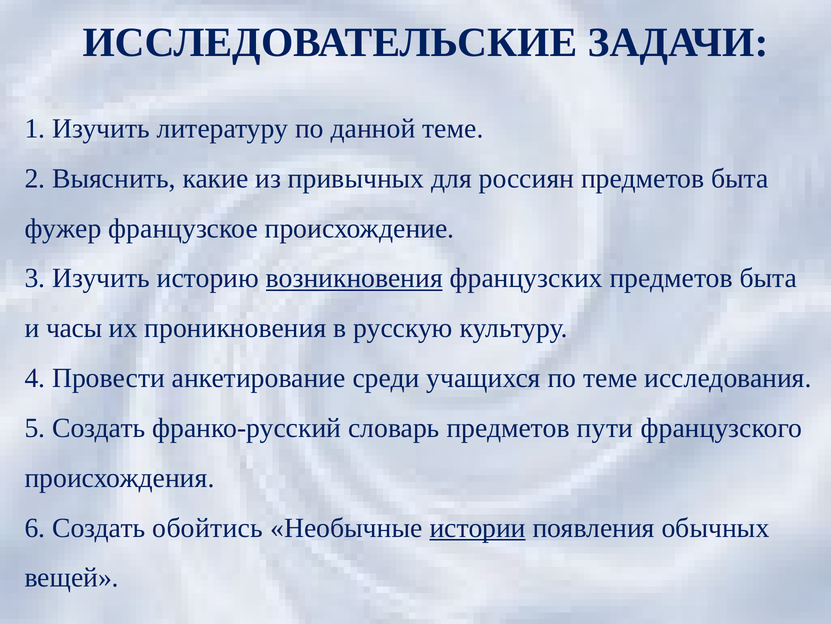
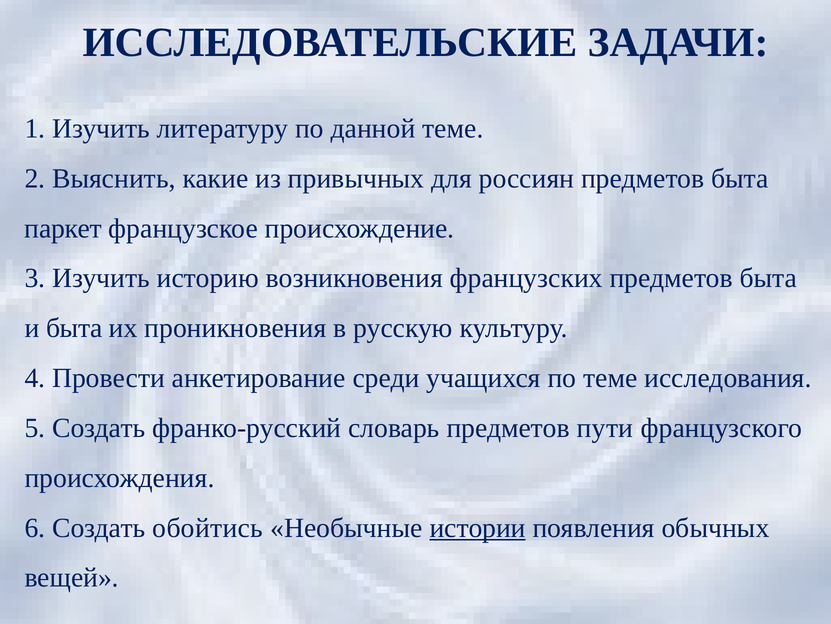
фужер: фужер -> паркет
возникновения underline: present -> none
и часы: часы -> быта
